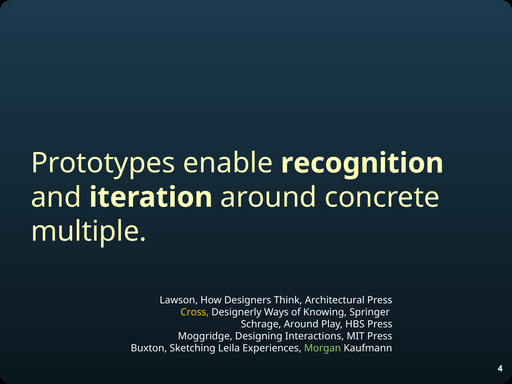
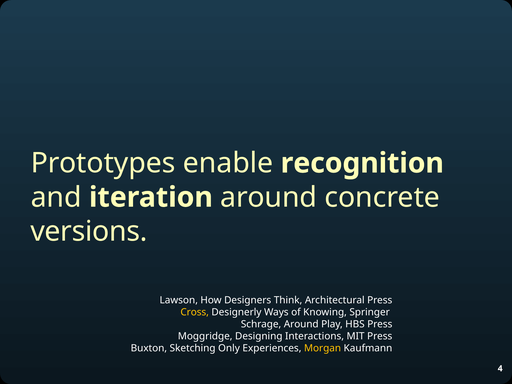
multiple: multiple -> versions
Leila: Leila -> Only
Morgan colour: light green -> yellow
